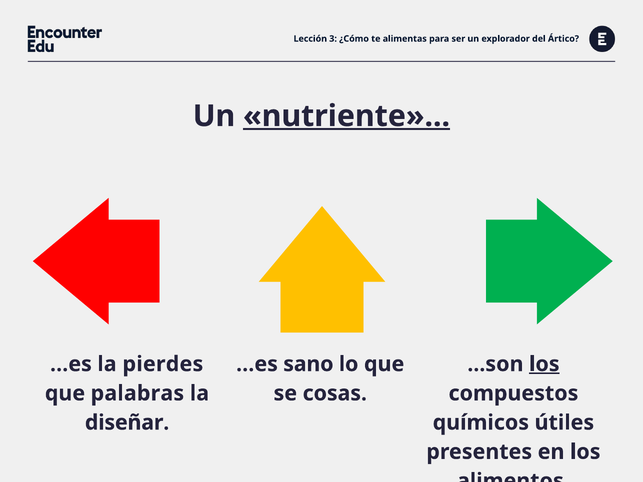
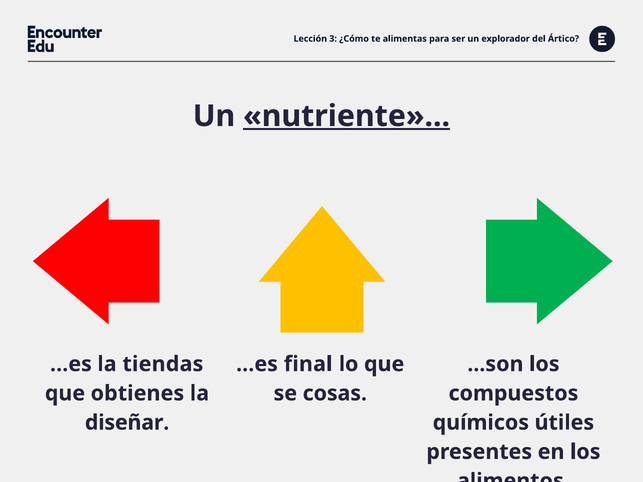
pierdes: pierdes -> tiendas
sano: sano -> final
los at (544, 364) underline: present -> none
palabras: palabras -> obtienes
